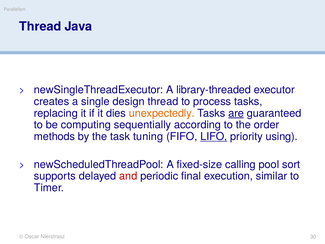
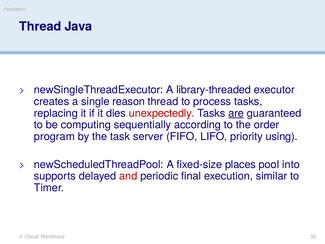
design: design -> reason
unexpectedly colour: orange -> red
methods: methods -> program
tuning: tuning -> server
LIFO underline: present -> none
calling: calling -> places
sort: sort -> into
